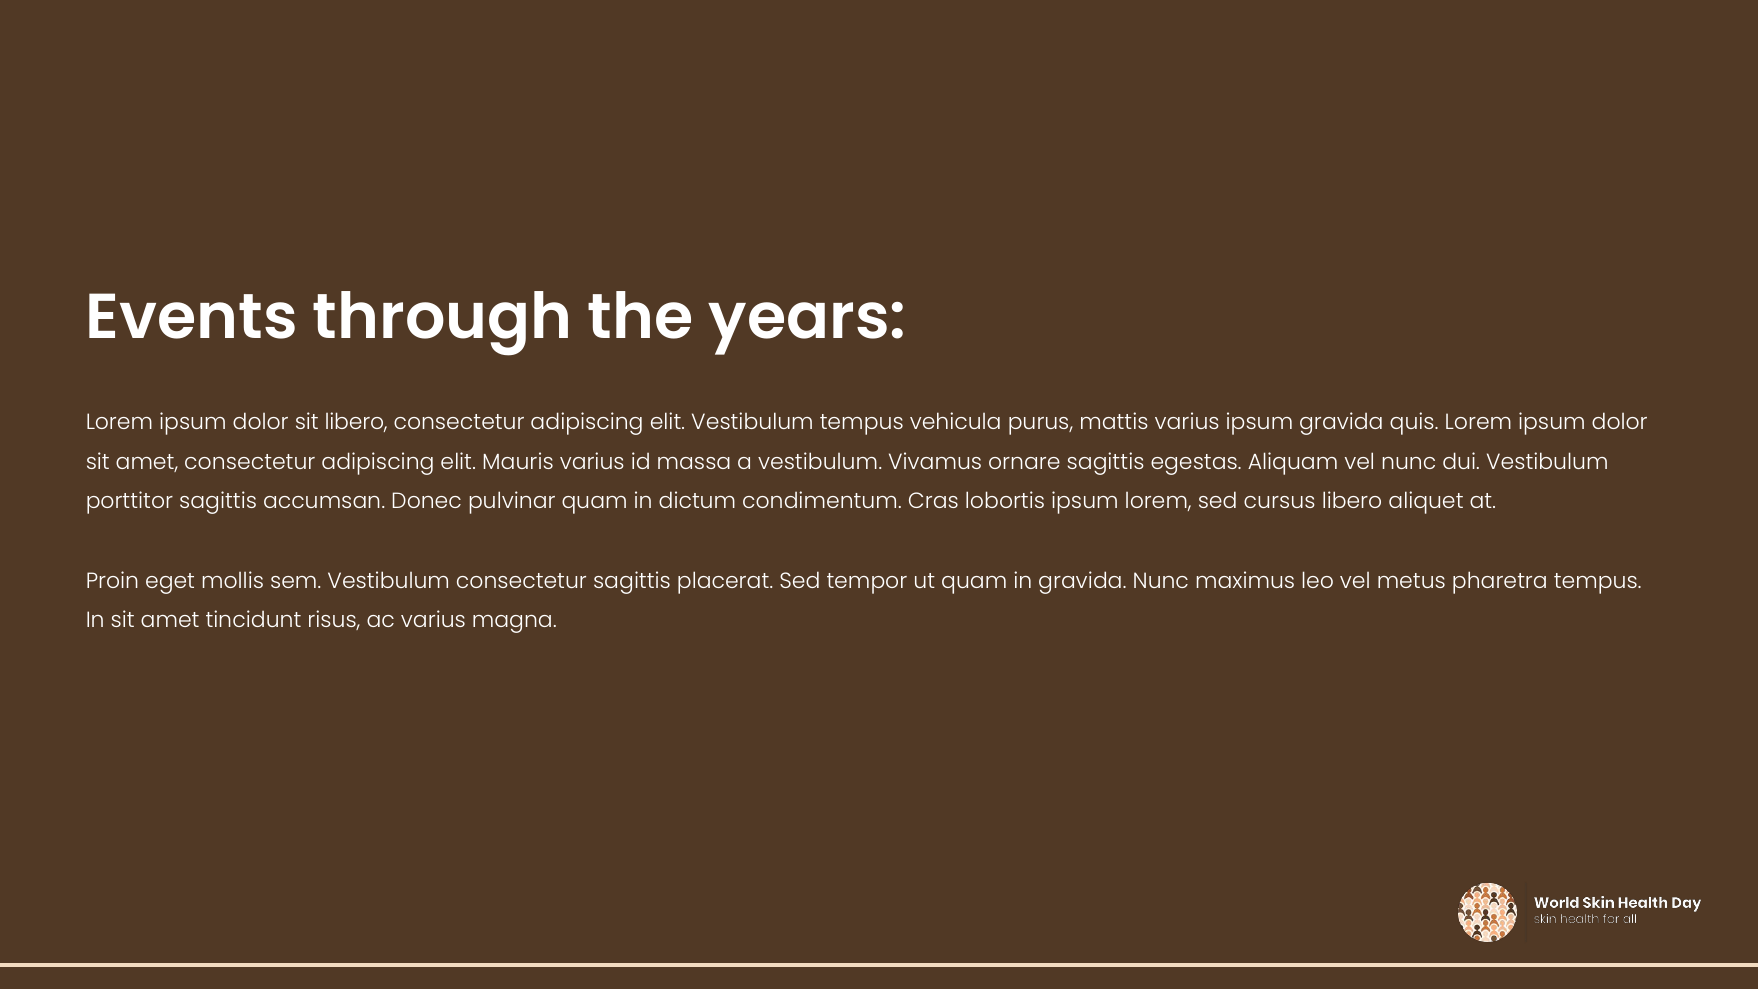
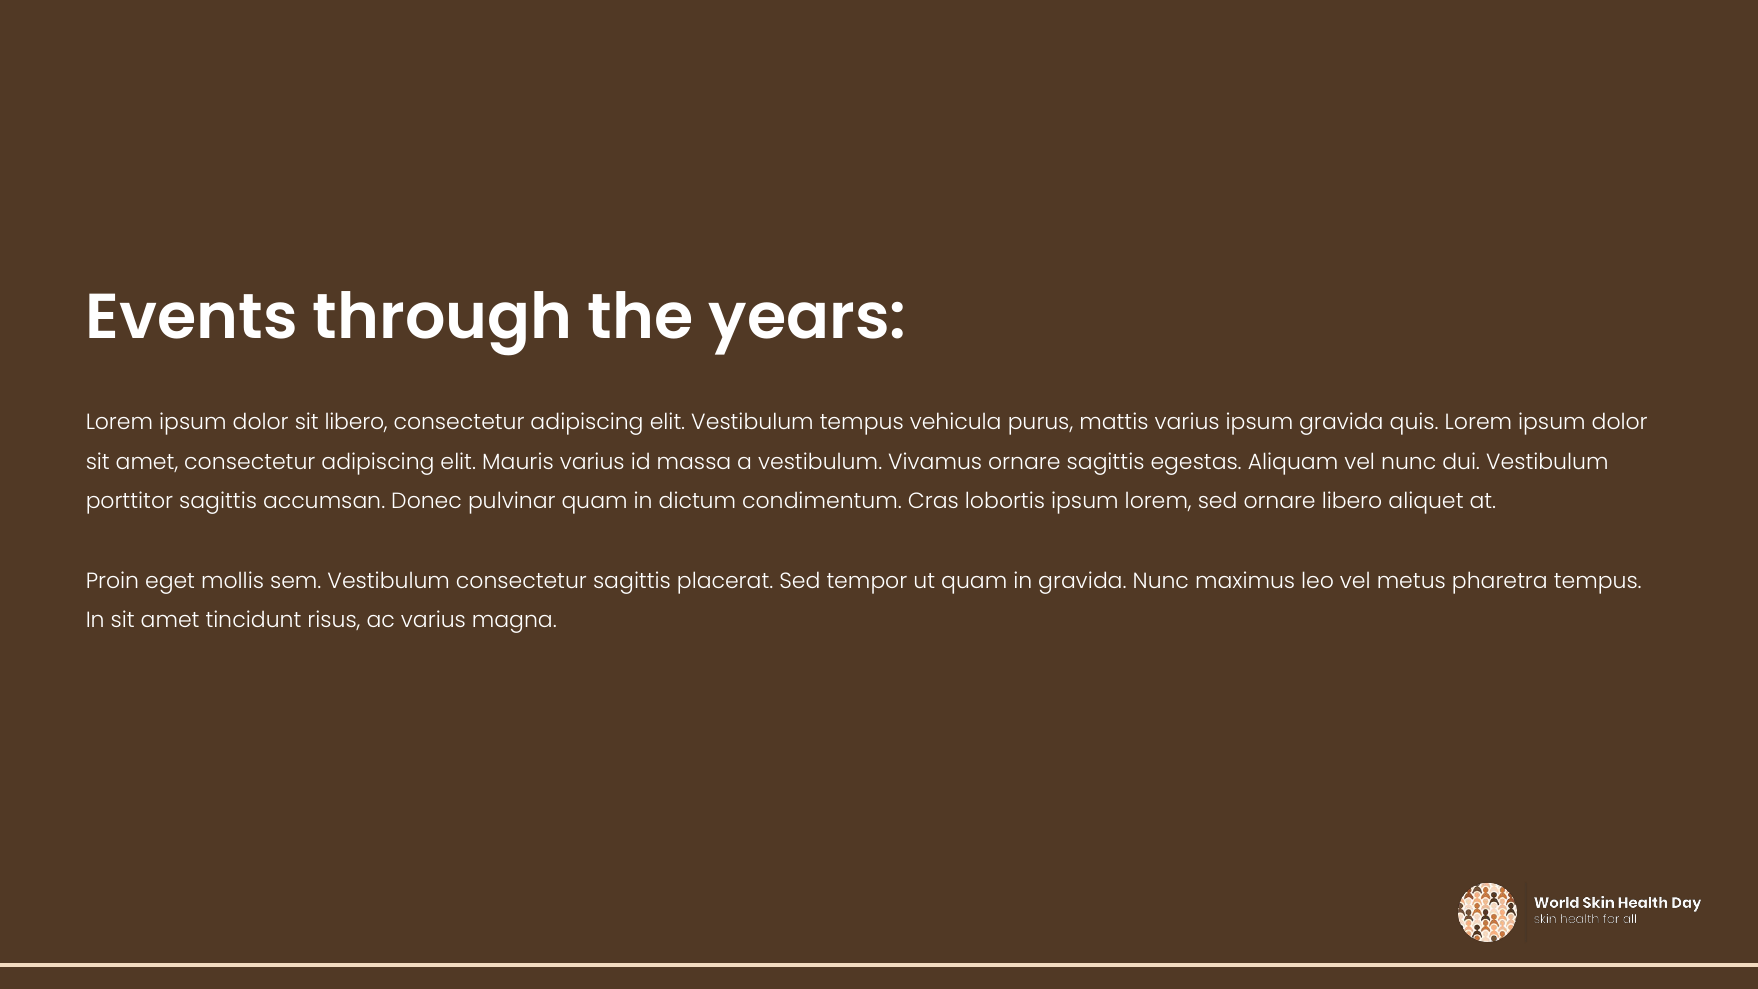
sed cursus: cursus -> ornare
